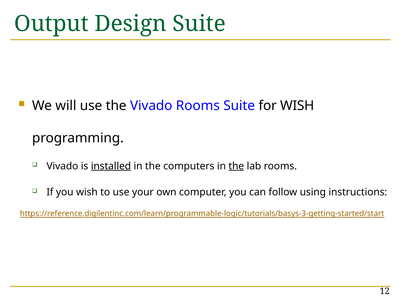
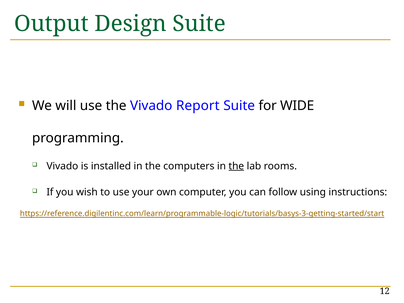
Vivado Rooms: Rooms -> Report
for WISH: WISH -> WIDE
installed underline: present -> none
